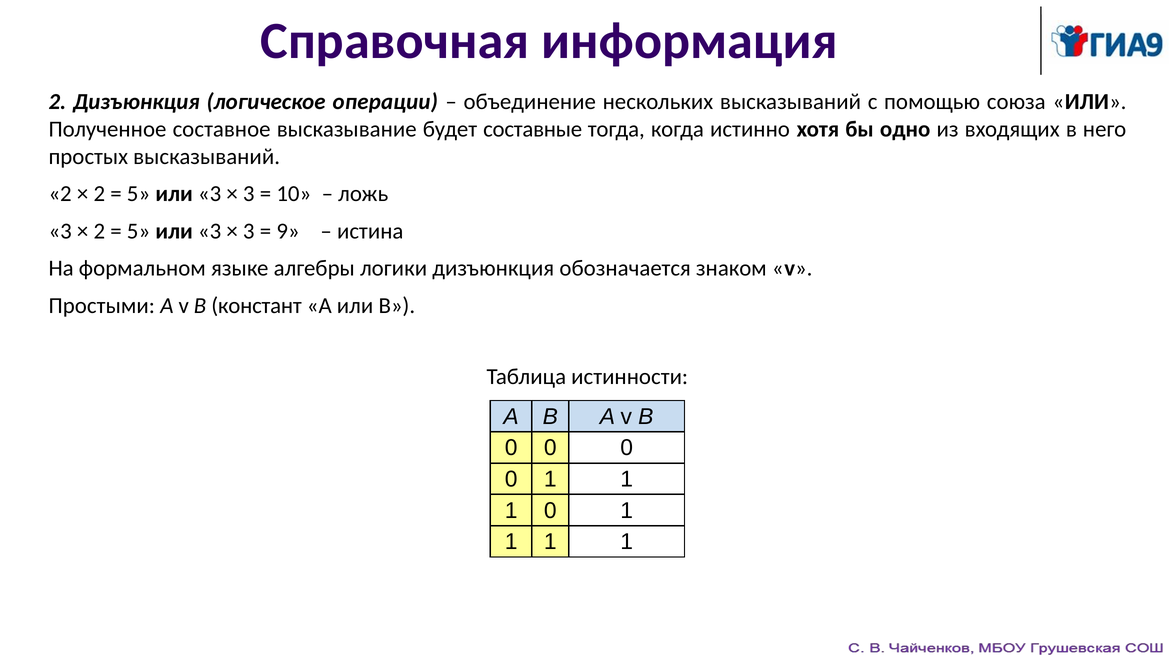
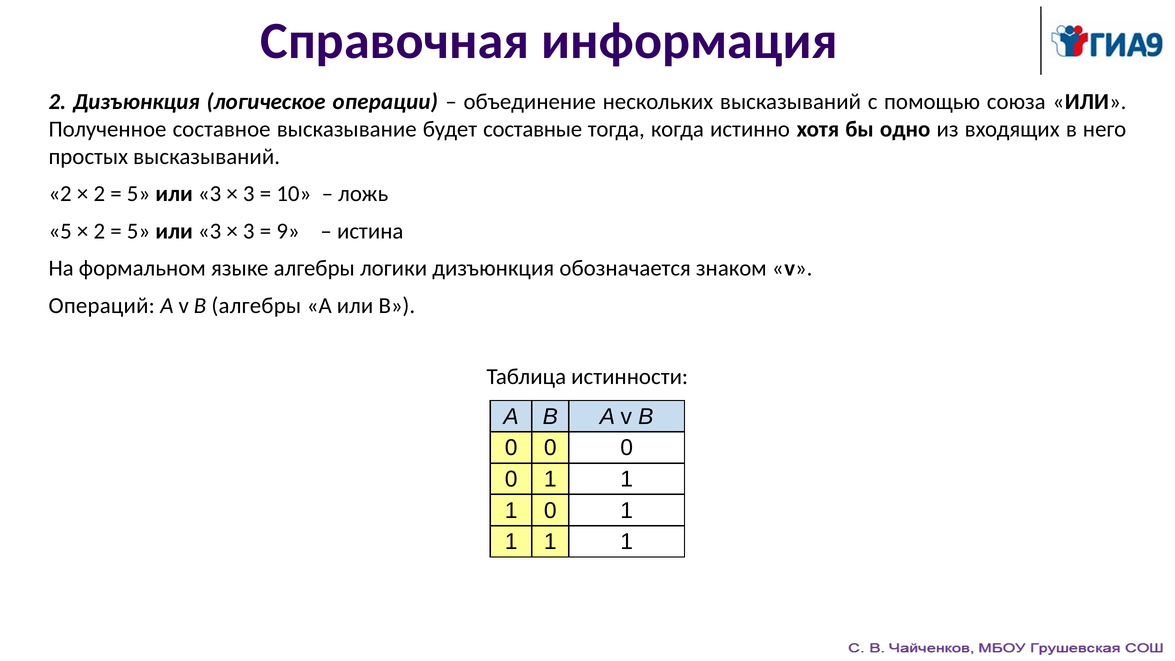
3 at (60, 231): 3 -> 5
Простыми: Простыми -> Операций
B констант: констант -> алгебры
